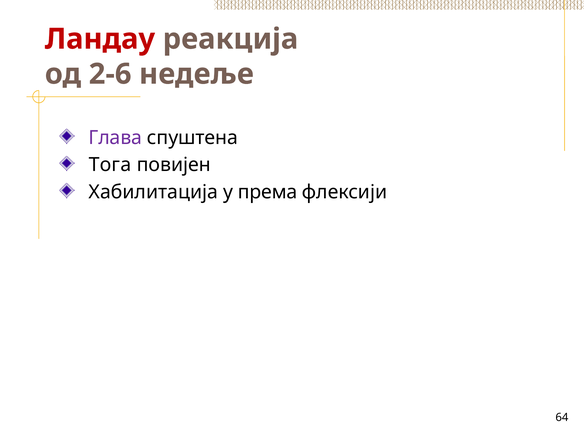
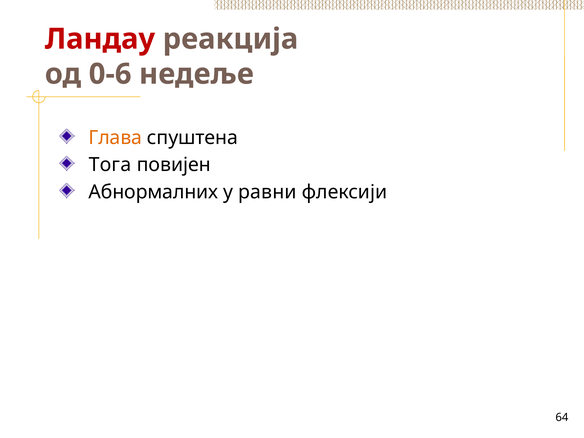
2-6: 2-6 -> 0-6
Глава colour: purple -> orange
Хабилитација: Хабилитација -> Абнормалних
према: према -> равни
